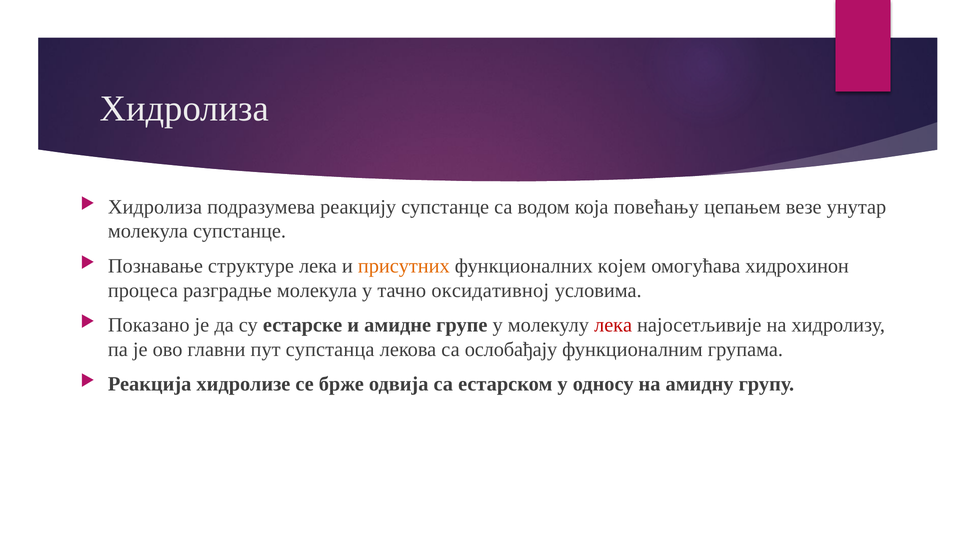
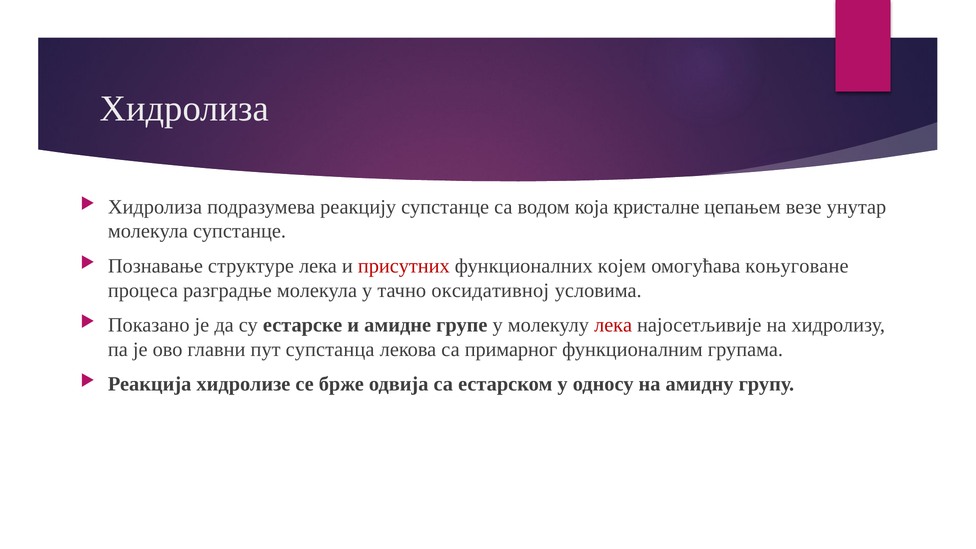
повећању: повећању -> кристалне
присутних colour: orange -> red
хидрохинон: хидрохинон -> коњуговане
ослобађају: ослобађају -> примарног
